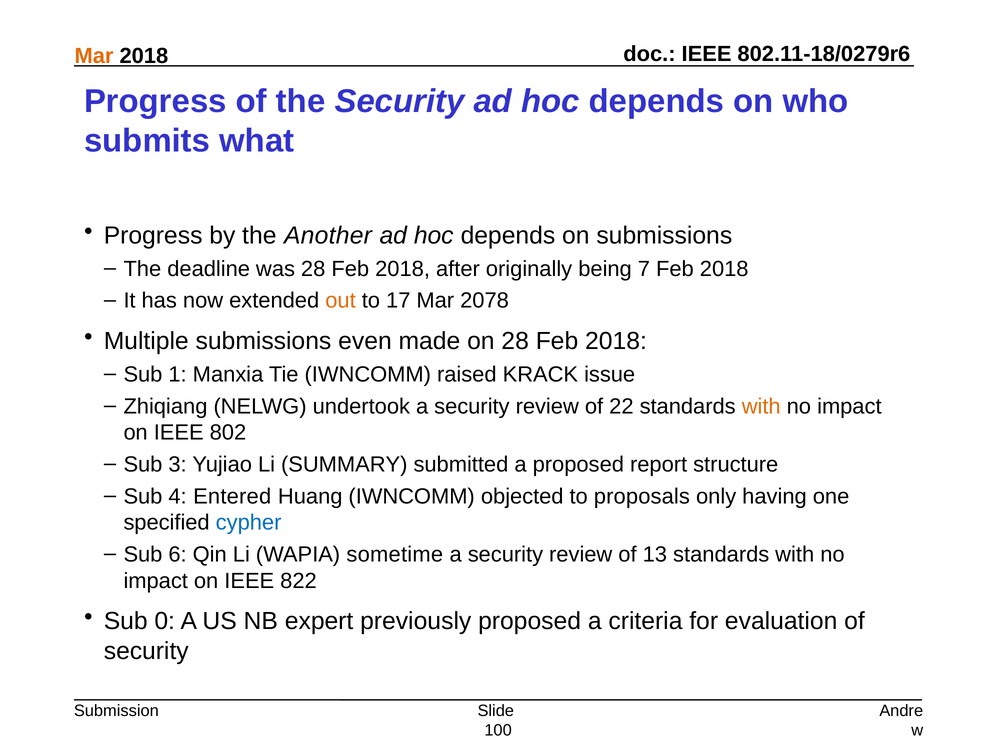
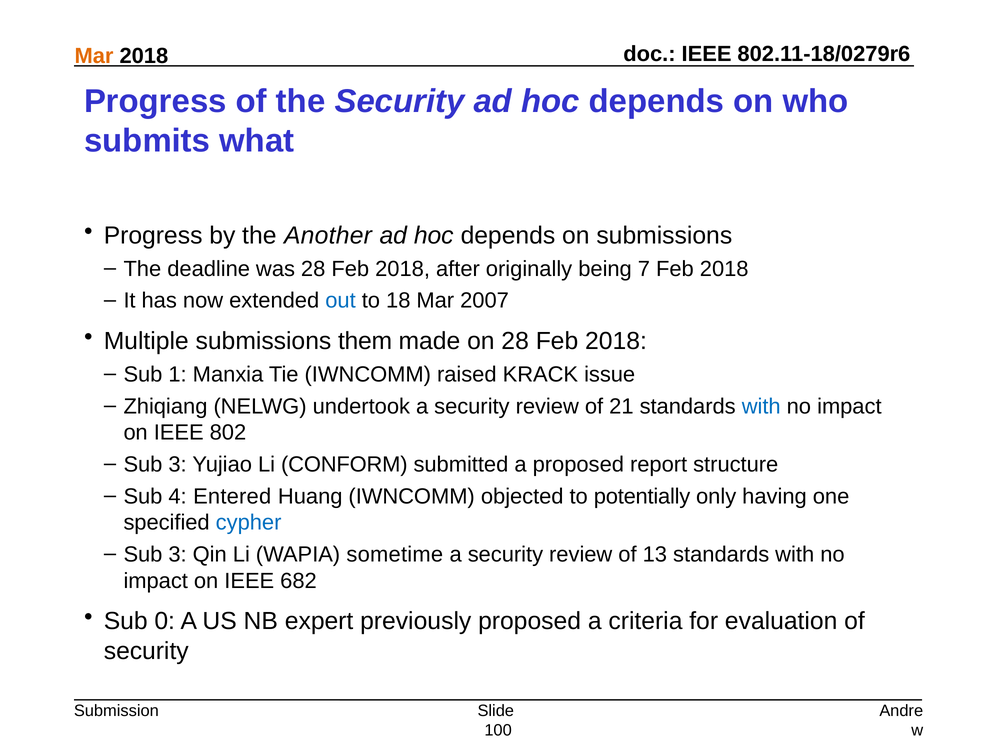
out colour: orange -> blue
17: 17 -> 18
2078: 2078 -> 2007
even: even -> them
22: 22 -> 21
with at (761, 406) colour: orange -> blue
SUMMARY: SUMMARY -> CONFORM
proposals: proposals -> potentially
6 at (178, 554): 6 -> 3
822: 822 -> 682
